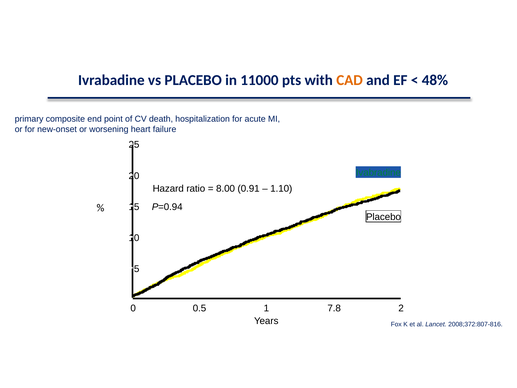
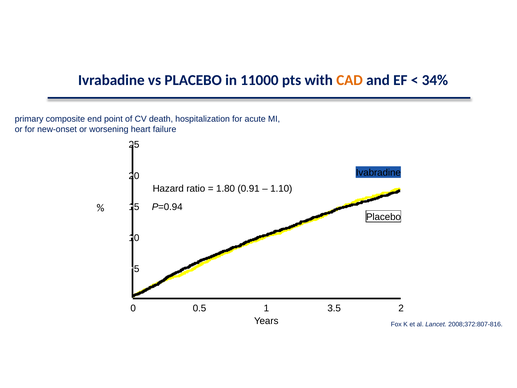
48%: 48% -> 34%
Ivabradine colour: green -> black
8.00: 8.00 -> 1.80
7.8: 7.8 -> 3.5
